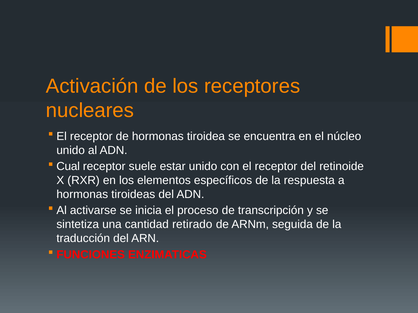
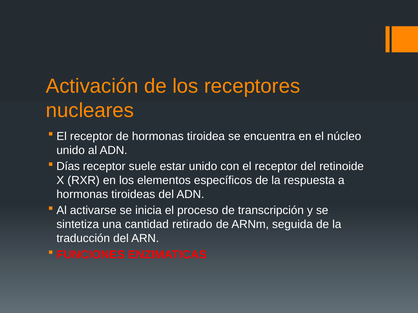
Cual: Cual -> Días
